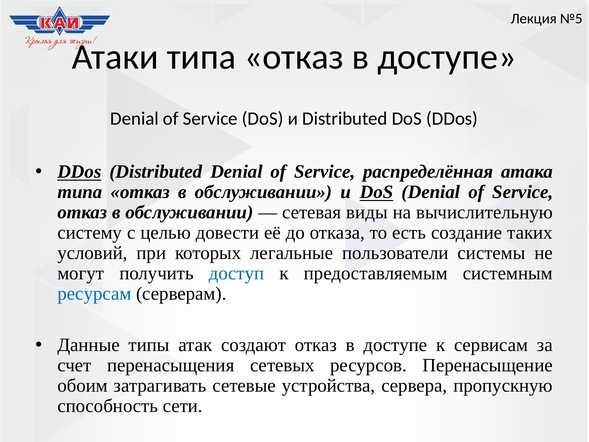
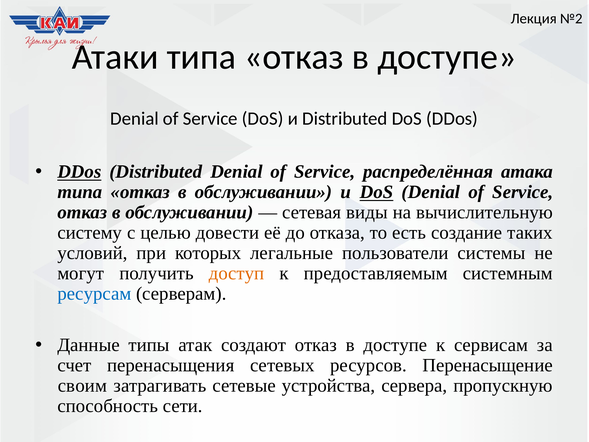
№5: №5 -> №2
доступ colour: blue -> orange
обоим: обоим -> своим
